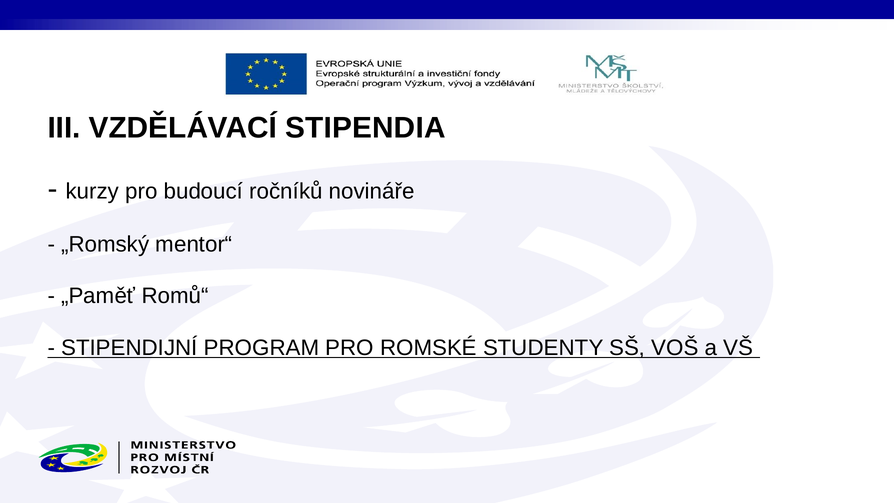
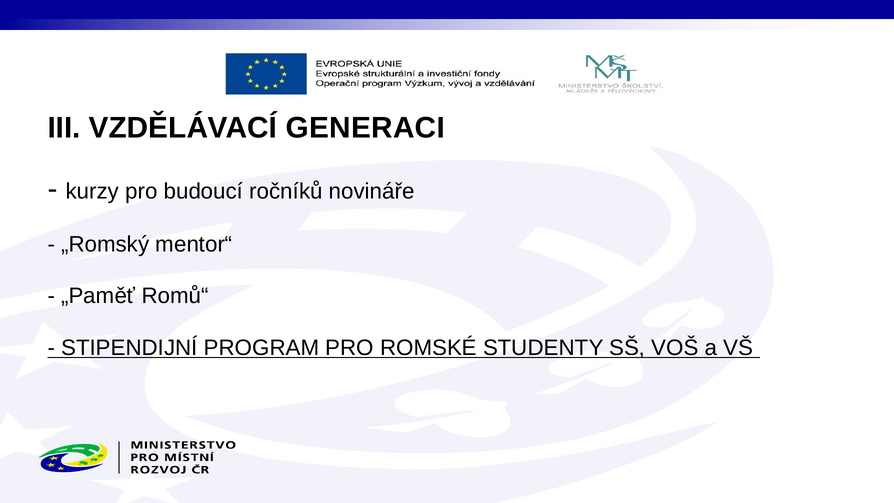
STIPENDIA: STIPENDIA -> GENERACI
